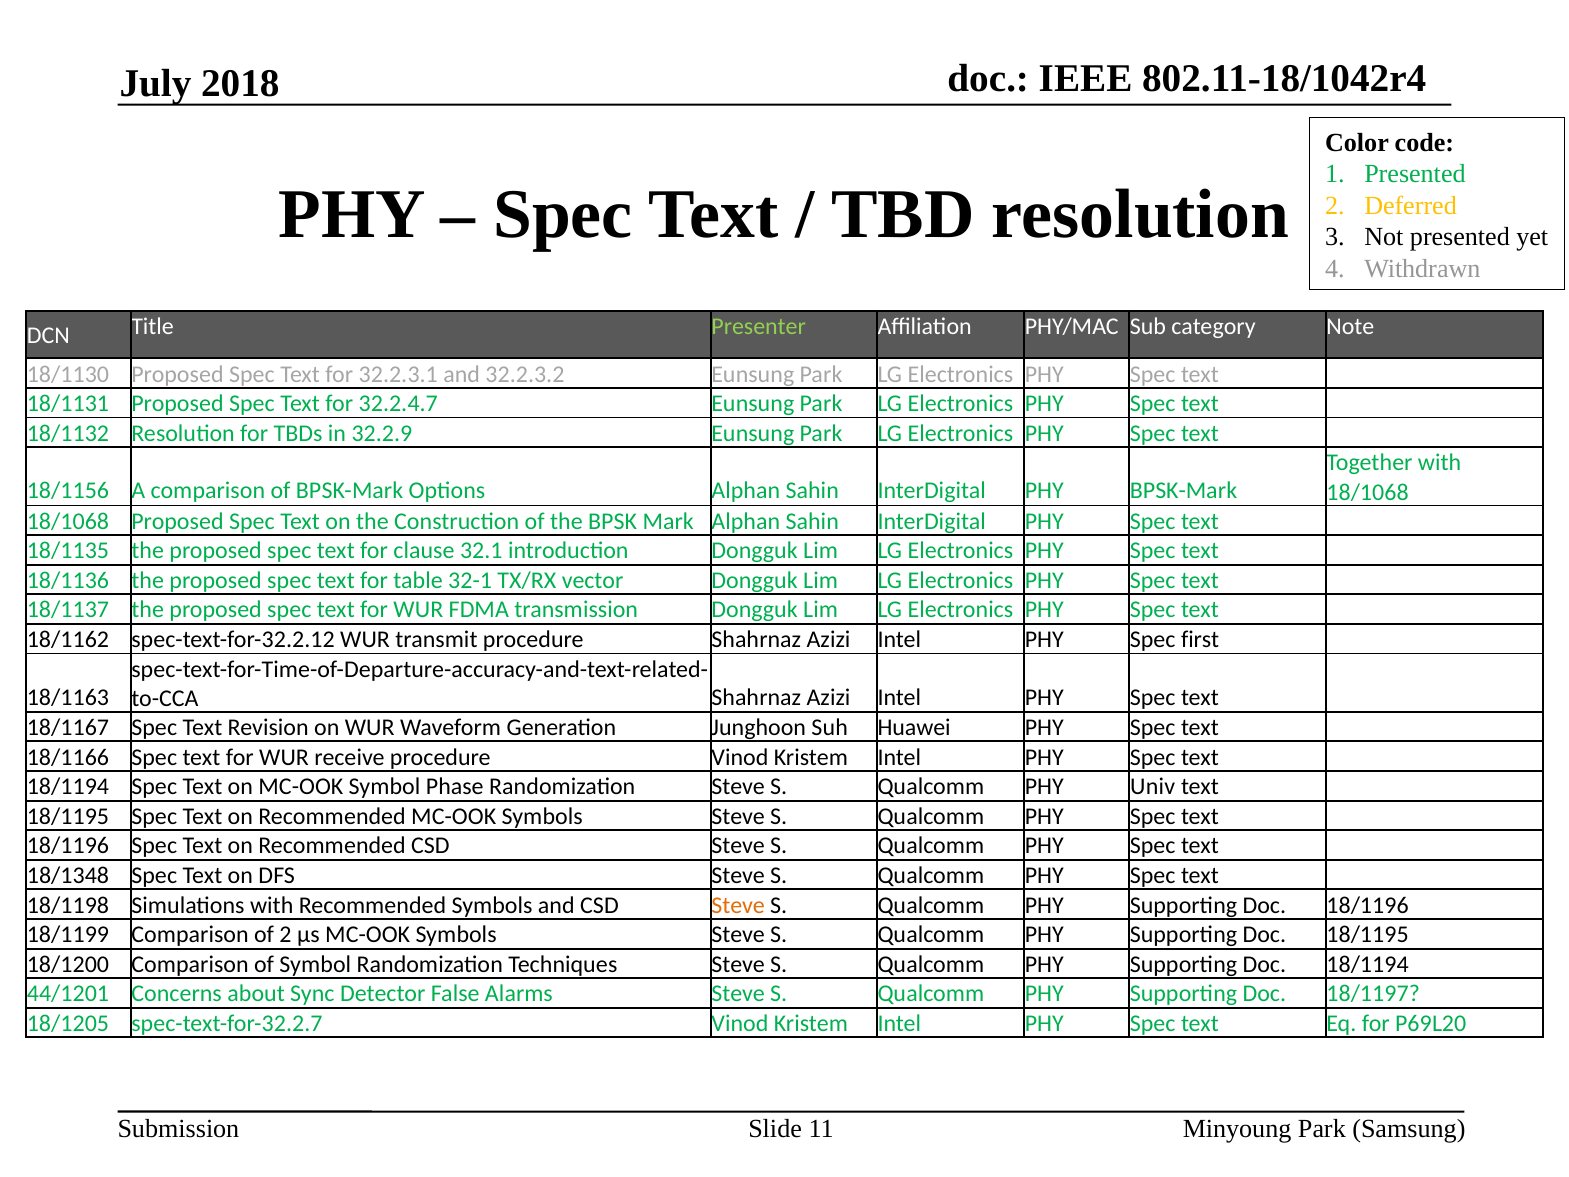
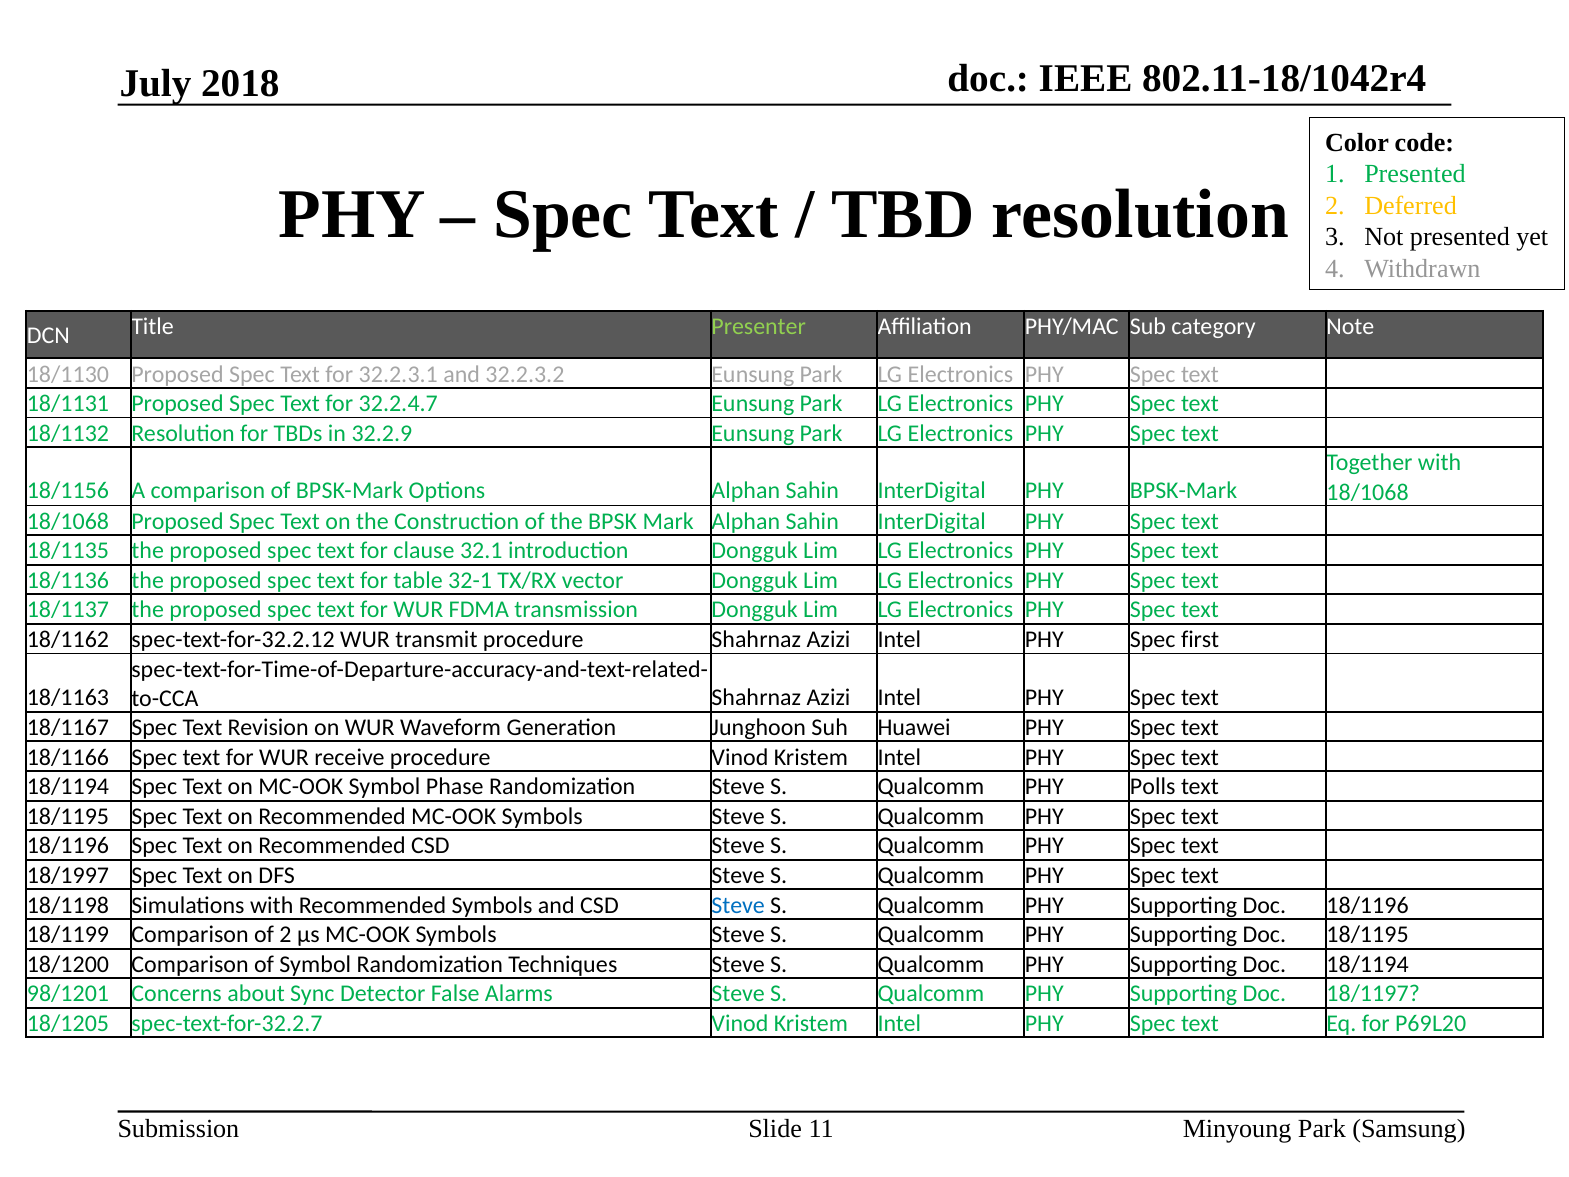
Univ: Univ -> Polls
18/1348: 18/1348 -> 18/1997
Steve at (738, 905) colour: orange -> blue
44/1201: 44/1201 -> 98/1201
